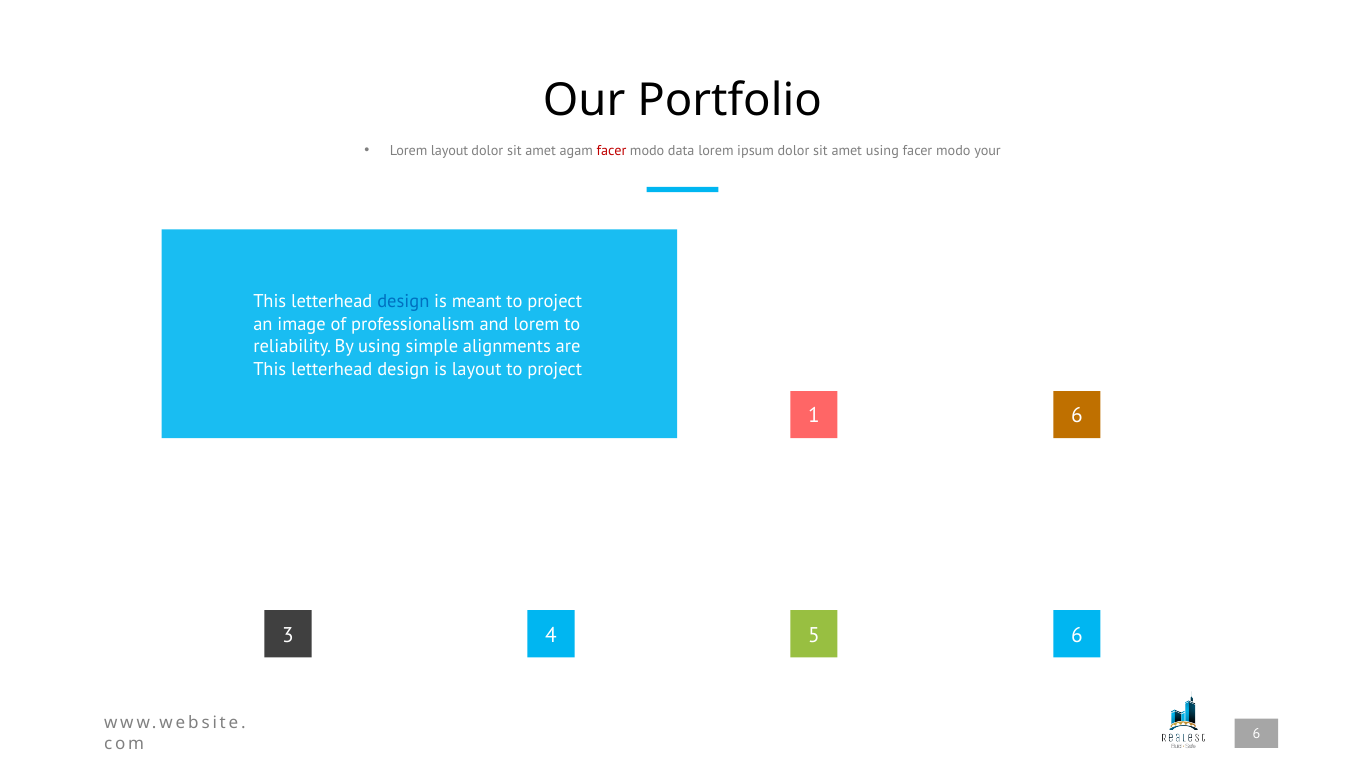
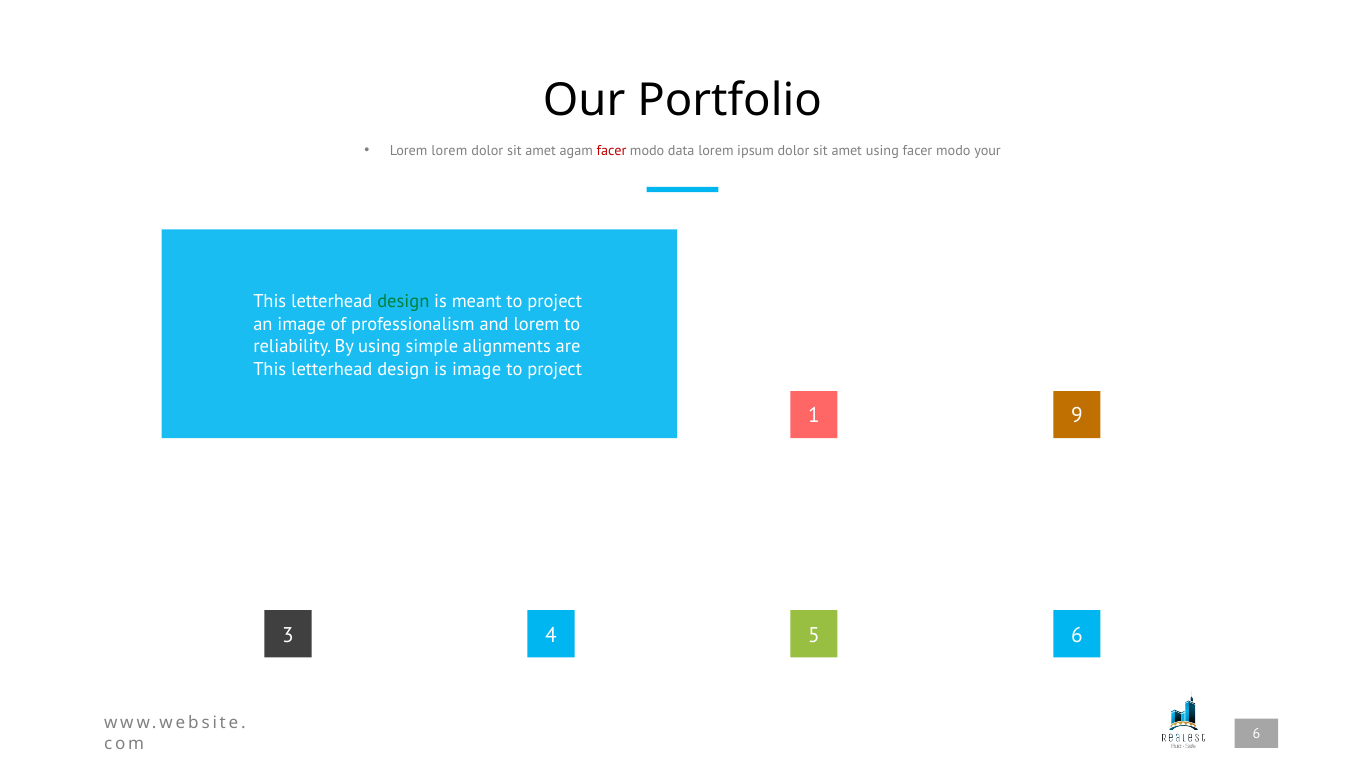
Lorem layout: layout -> lorem
design at (403, 301) colour: blue -> green
is layout: layout -> image
1 6: 6 -> 9
